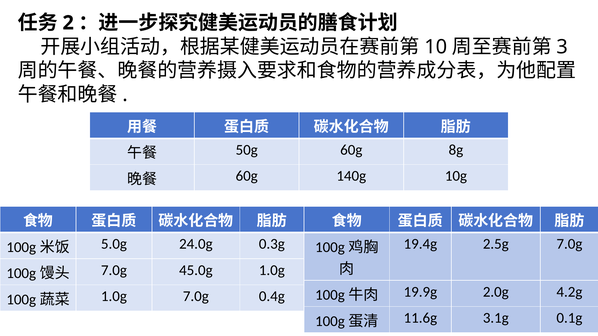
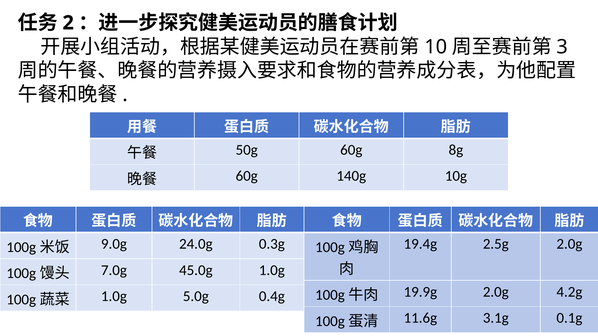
2.5g 7.0g: 7.0g -> 2.0g
5.0g: 5.0g -> 9.0g
1.0g 7.0g: 7.0g -> 5.0g
